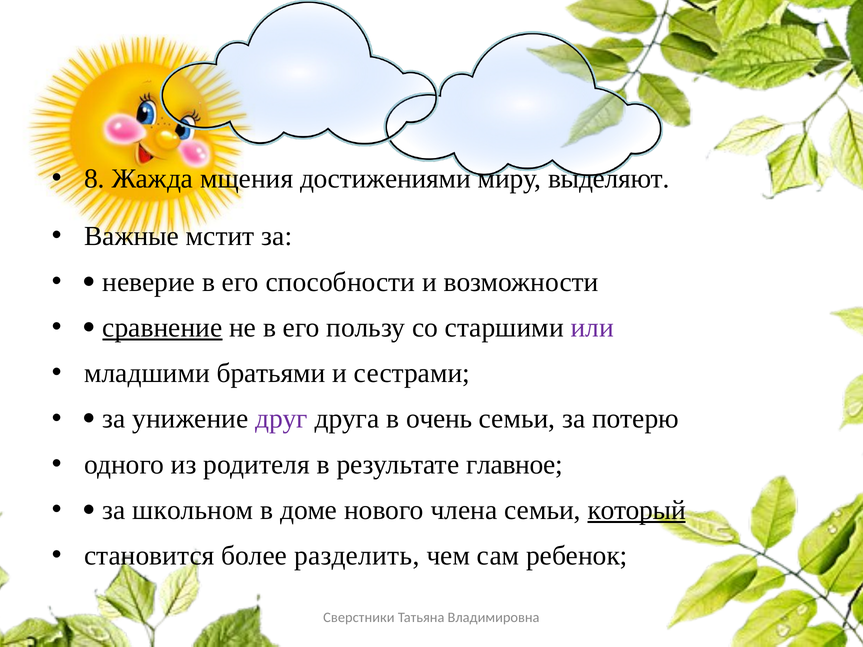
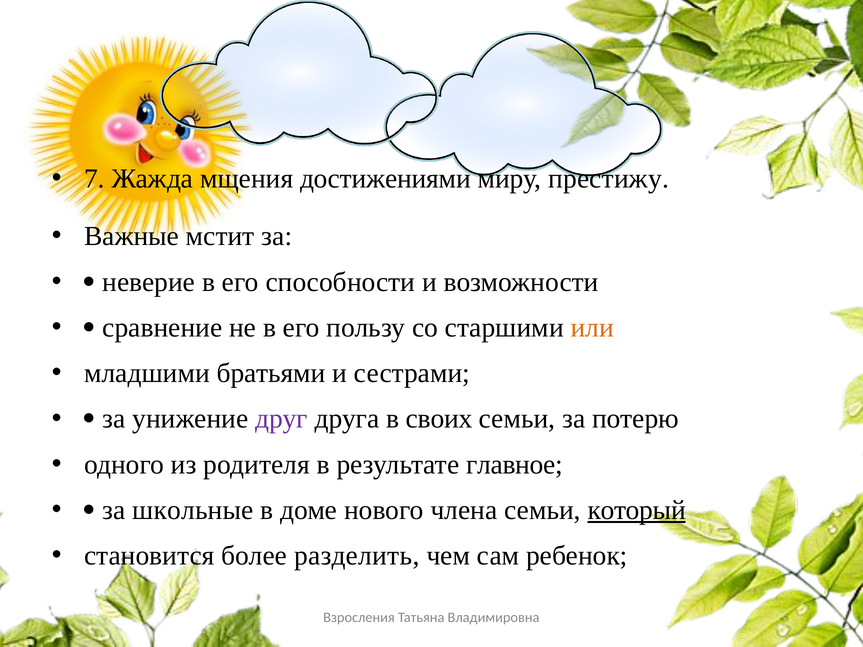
8: 8 -> 7
выделяют: выделяют -> престижу
сравнение underline: present -> none
или colour: purple -> orange
очень: очень -> своих
школьном: школьном -> школьные
Сверстники: Сверстники -> Взросления
